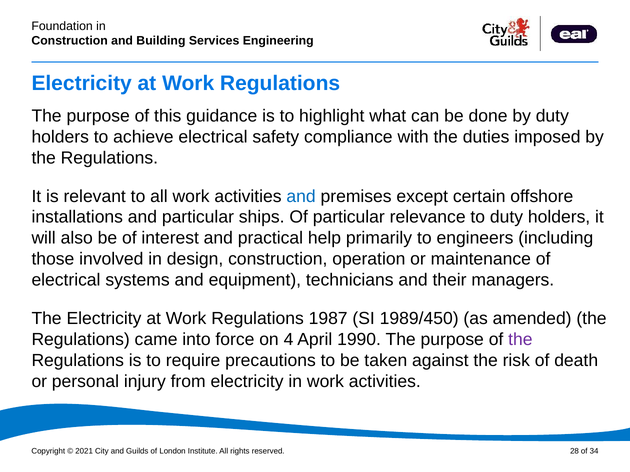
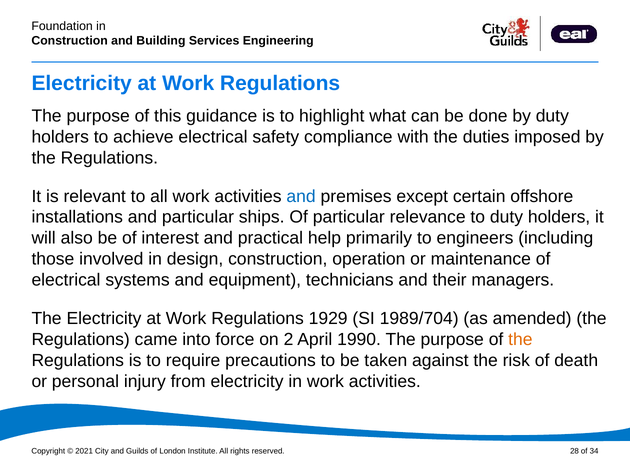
1987: 1987 -> 1929
1989/450: 1989/450 -> 1989/704
4: 4 -> 2
the at (520, 340) colour: purple -> orange
